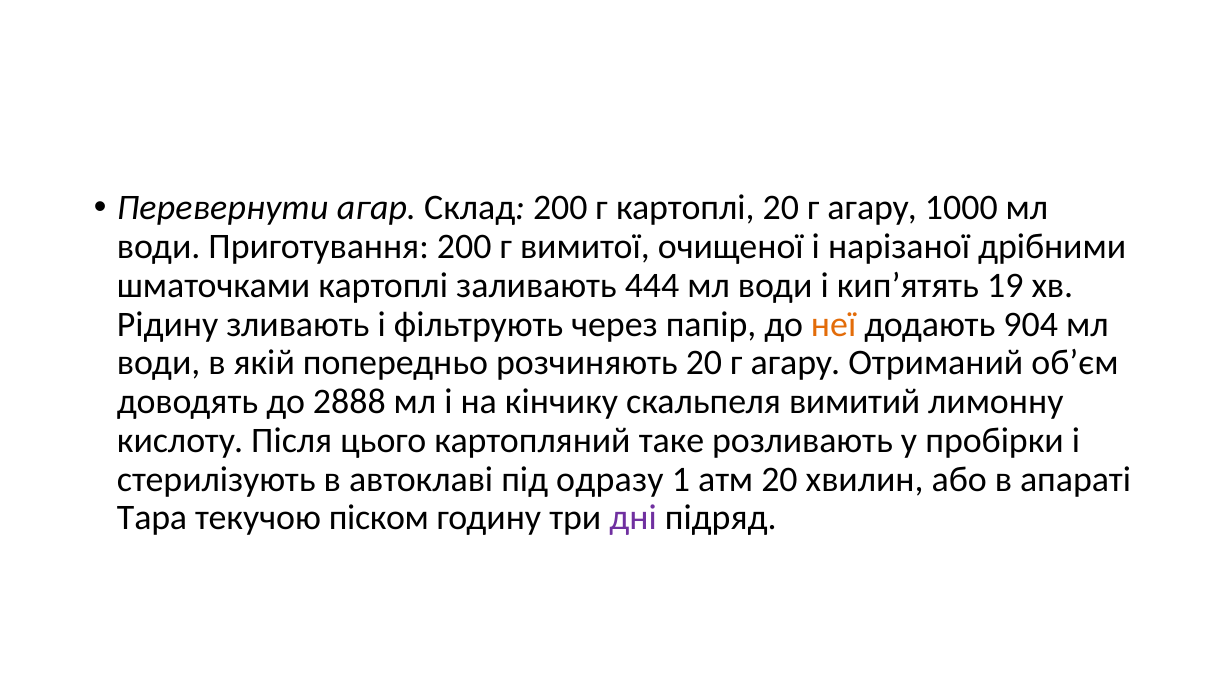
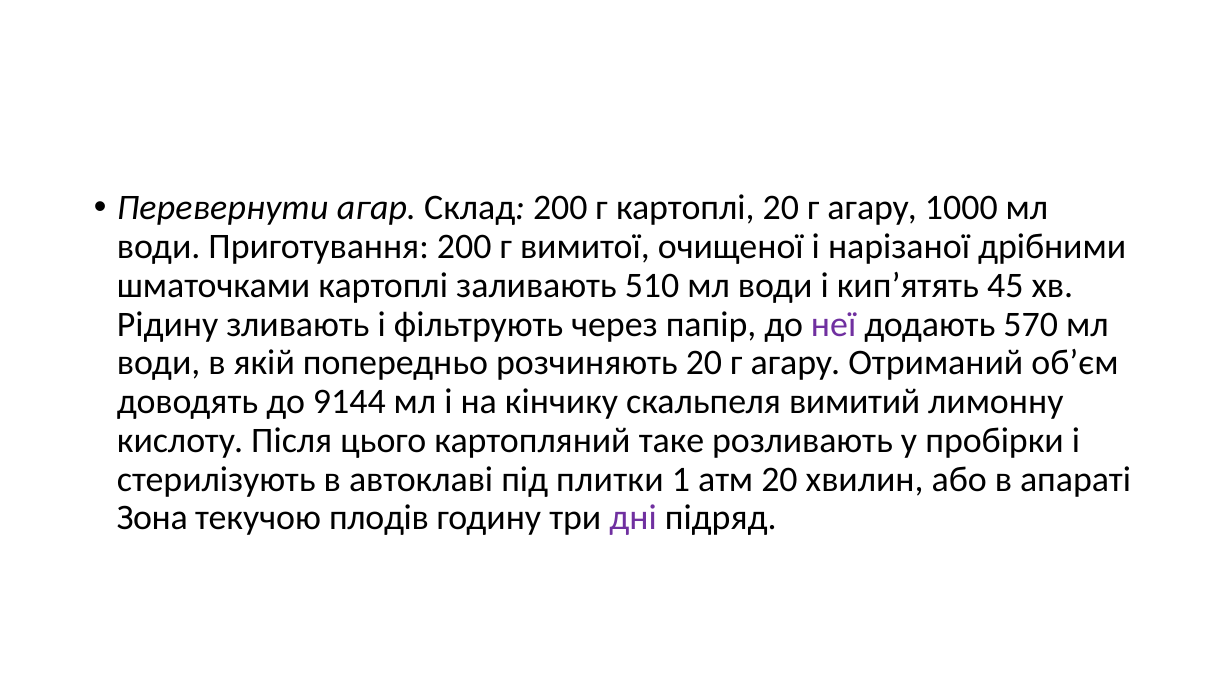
444: 444 -> 510
19: 19 -> 45
неї colour: orange -> purple
904: 904 -> 570
2888: 2888 -> 9144
одразу: одразу -> плитки
Тара: Тара -> Зона
піском: піском -> плодів
